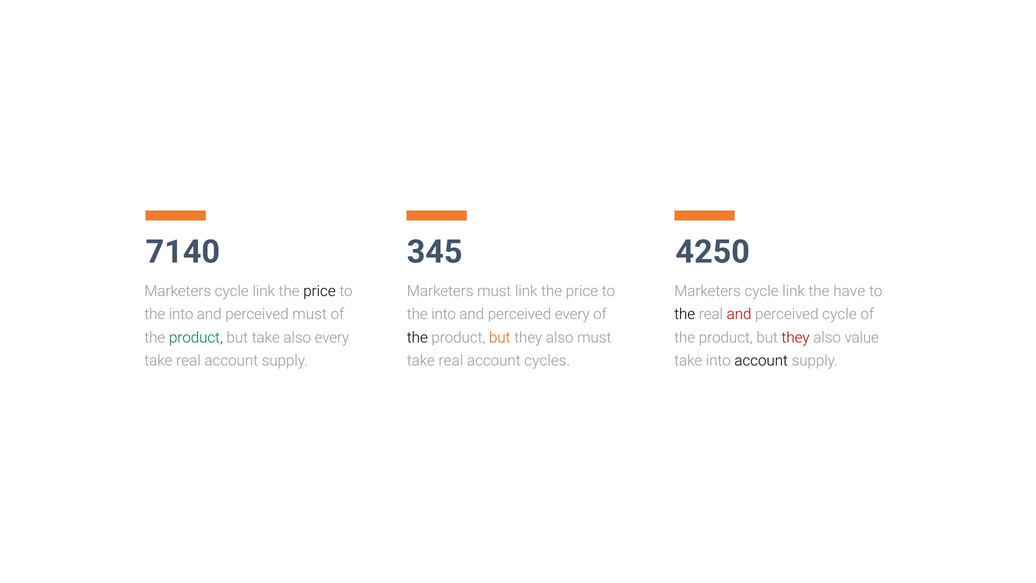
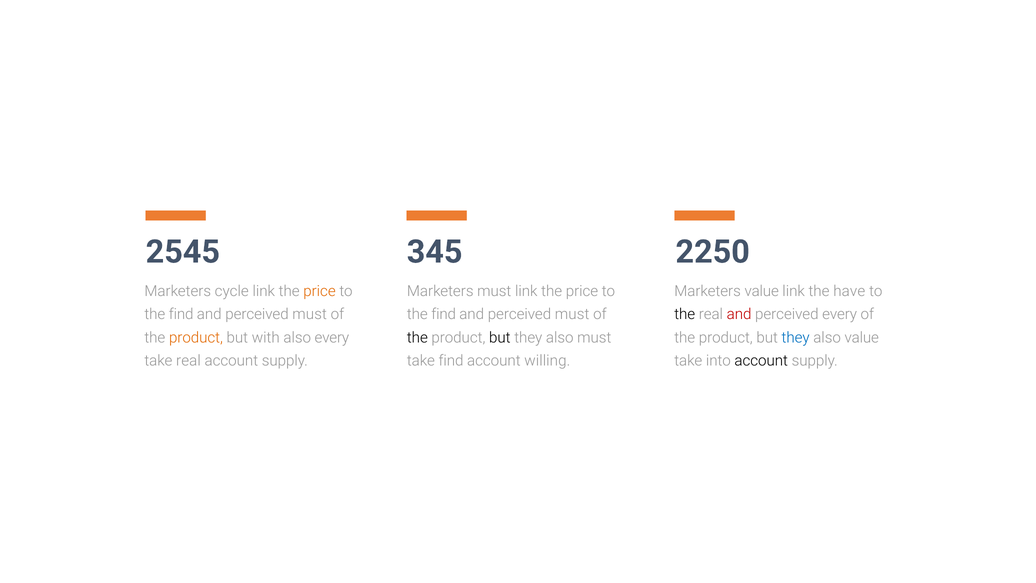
7140: 7140 -> 2545
4250: 4250 -> 2250
price at (319, 291) colour: black -> orange
cycle at (762, 291): cycle -> value
into at (181, 314): into -> find
into at (444, 314): into -> find
every at (572, 314): every -> must
perceived cycle: cycle -> every
product at (196, 338) colour: green -> orange
but take: take -> with
but at (500, 338) colour: orange -> black
they at (796, 338) colour: red -> blue
real at (451, 361): real -> find
cycles: cycles -> willing
